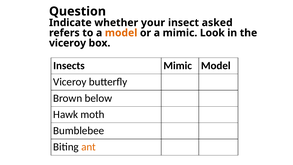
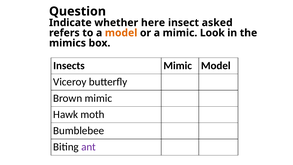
your: your -> here
viceroy at (68, 43): viceroy -> mimics
Brown below: below -> mimic
ant colour: orange -> purple
